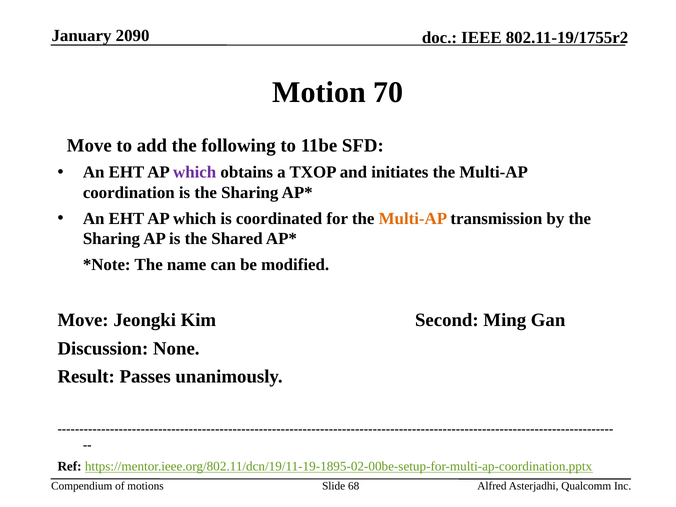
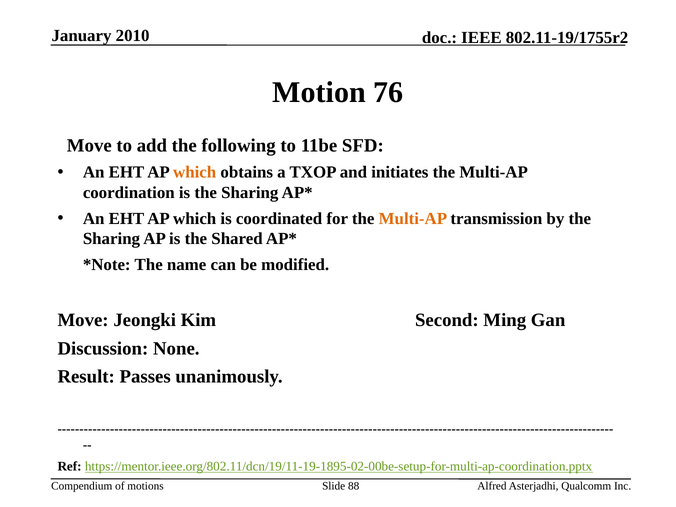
2090: 2090 -> 2010
70: 70 -> 76
which at (195, 172) colour: purple -> orange
68: 68 -> 88
